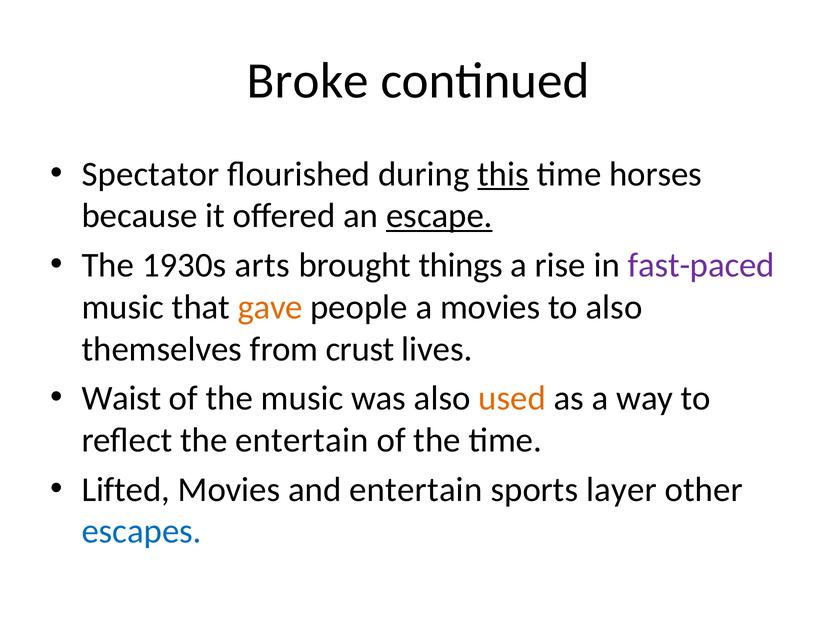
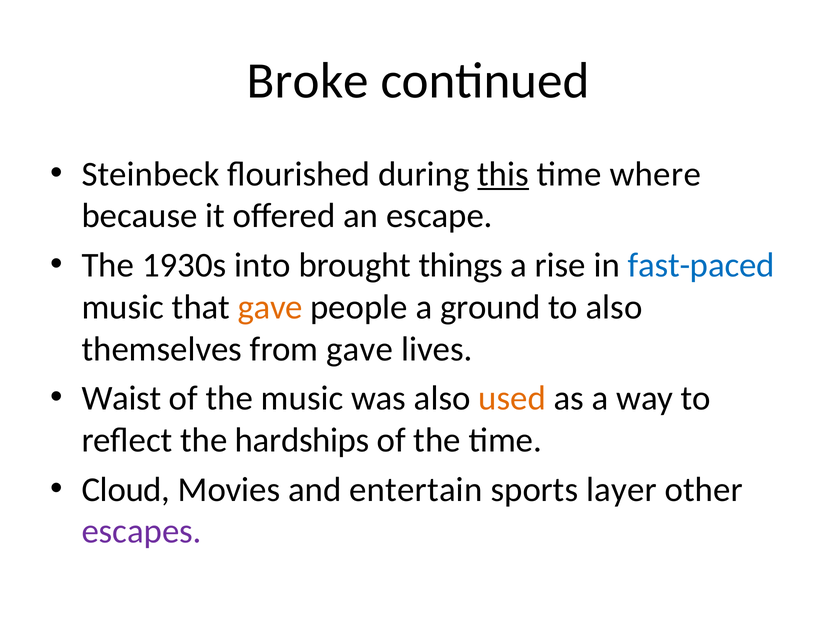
Spectator: Spectator -> Steinbeck
horses: horses -> where
escape underline: present -> none
arts: arts -> into
fast-paced colour: purple -> blue
a movies: movies -> ground
from crust: crust -> gave
the entertain: entertain -> hardships
Lifted: Lifted -> Cloud
escapes colour: blue -> purple
